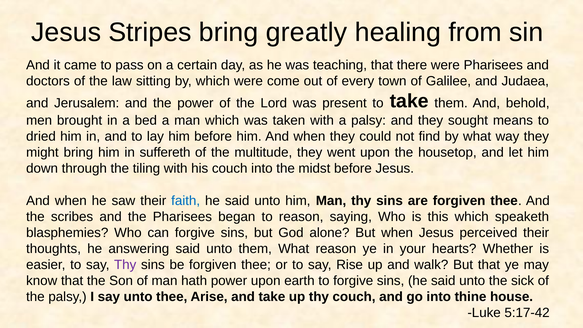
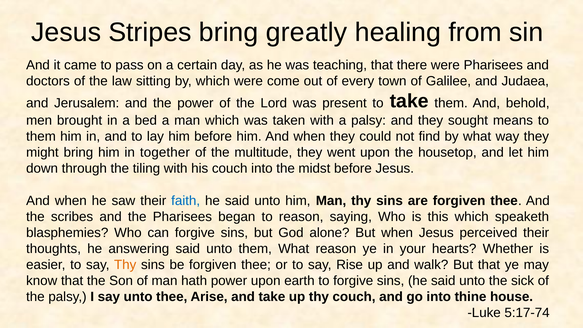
dried at (41, 136): dried -> them
suffereth: suffereth -> together
Thy at (125, 265) colour: purple -> orange
5:17-42: 5:17-42 -> 5:17-74
